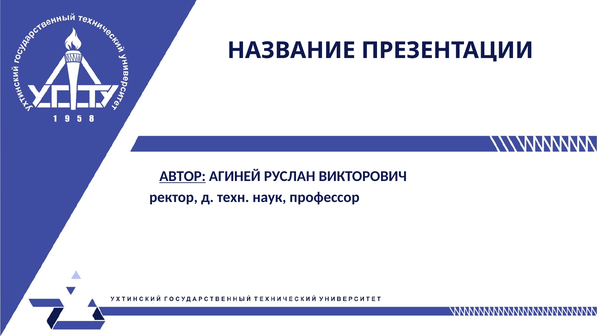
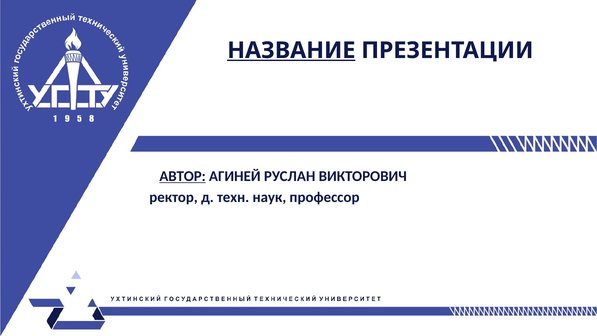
НАЗВАНИЕ underline: none -> present
